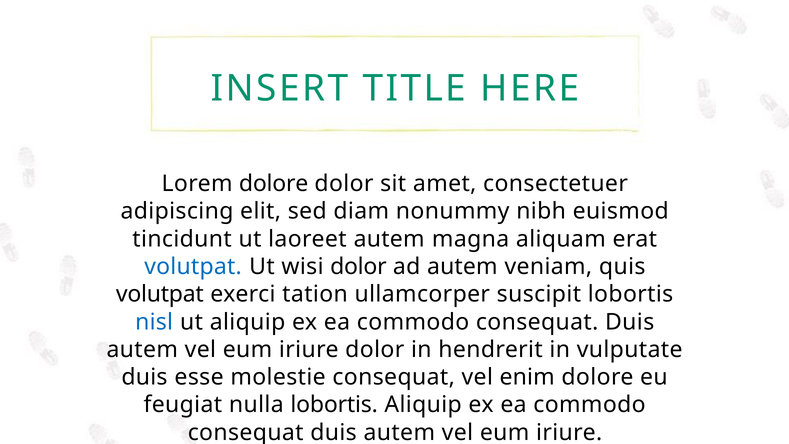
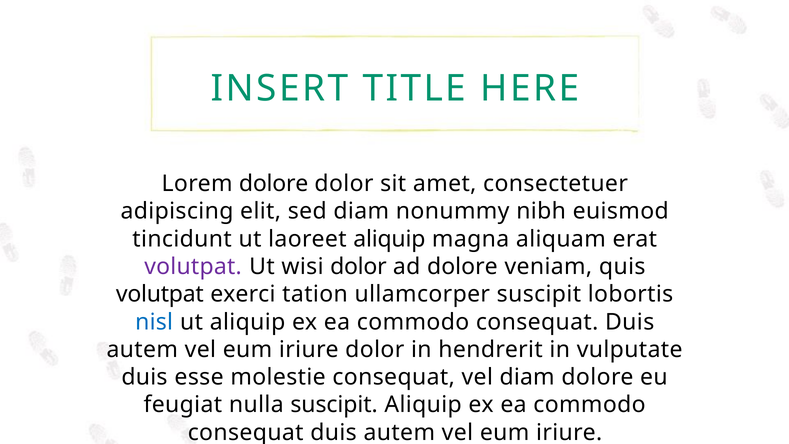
laoreet autem: autem -> aliquip
volutpat at (193, 267) colour: blue -> purple
ad autem: autem -> dolore
vel enim: enim -> diam
nulla lobortis: lobortis -> suscipit
